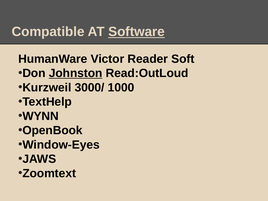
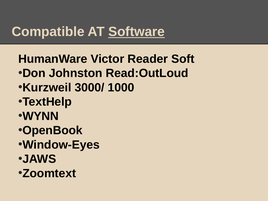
Johnston underline: present -> none
